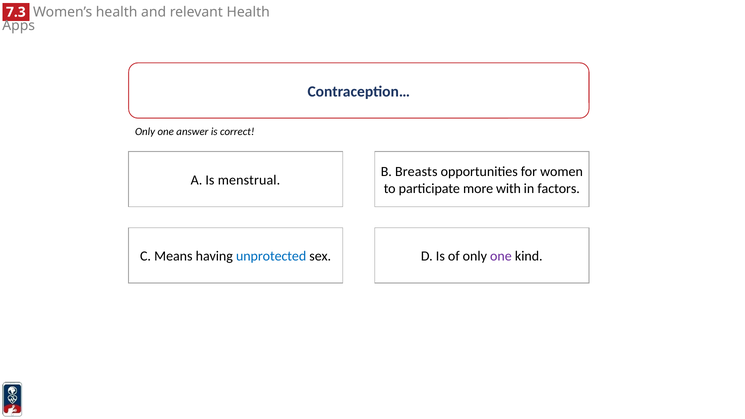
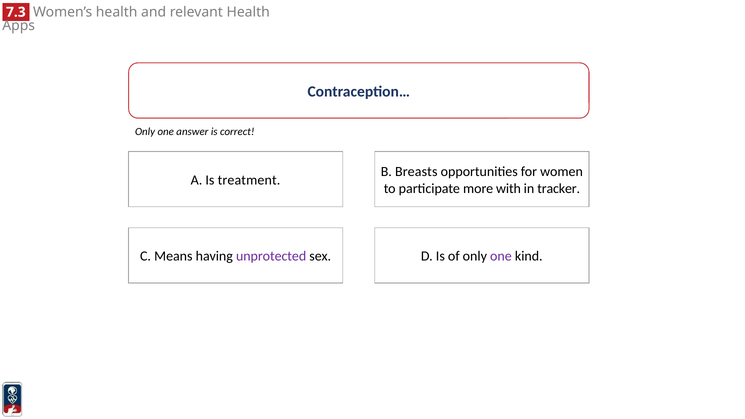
menstrual: menstrual -> treatment
factors: factors -> tracker
unprotected colour: blue -> purple
